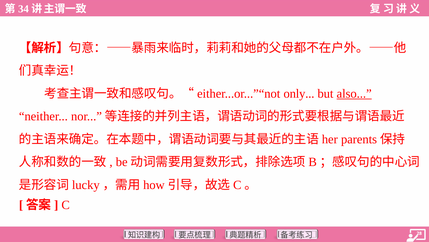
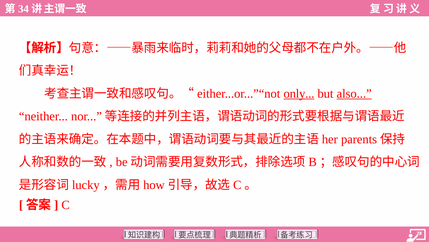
only underline: none -> present
